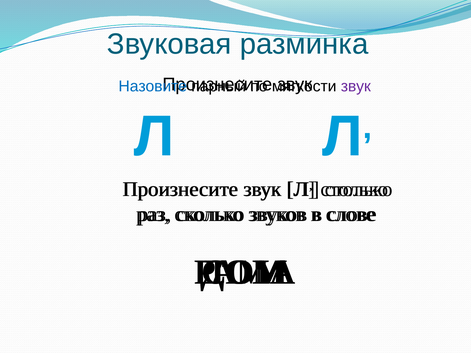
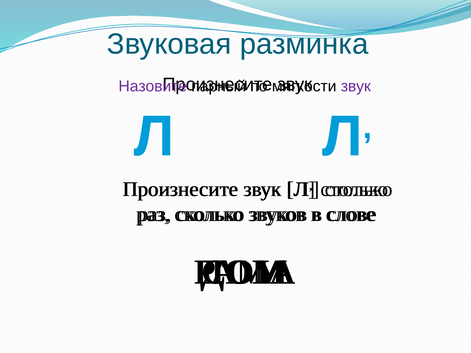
Назовите colour: blue -> purple
